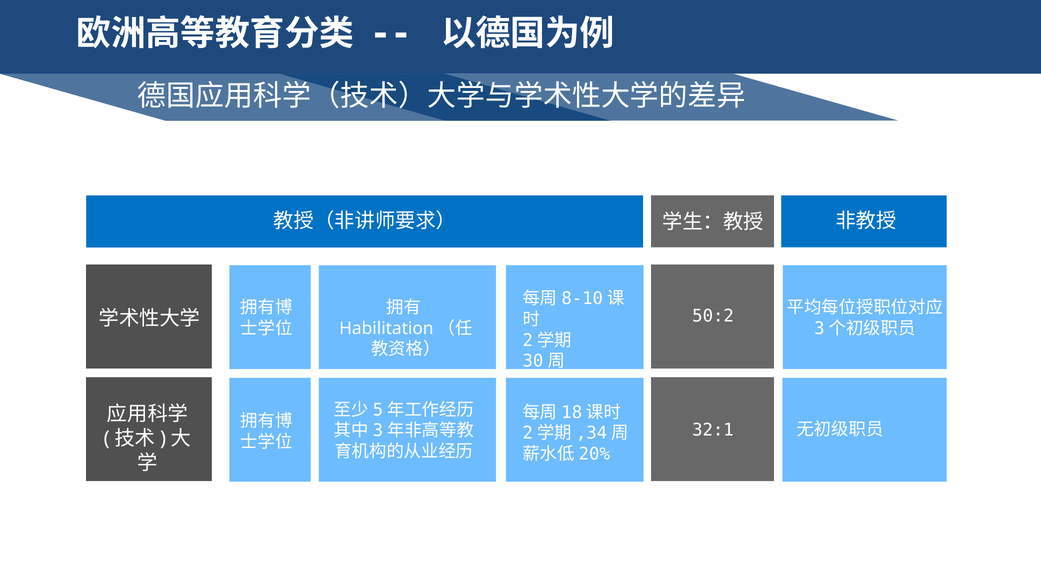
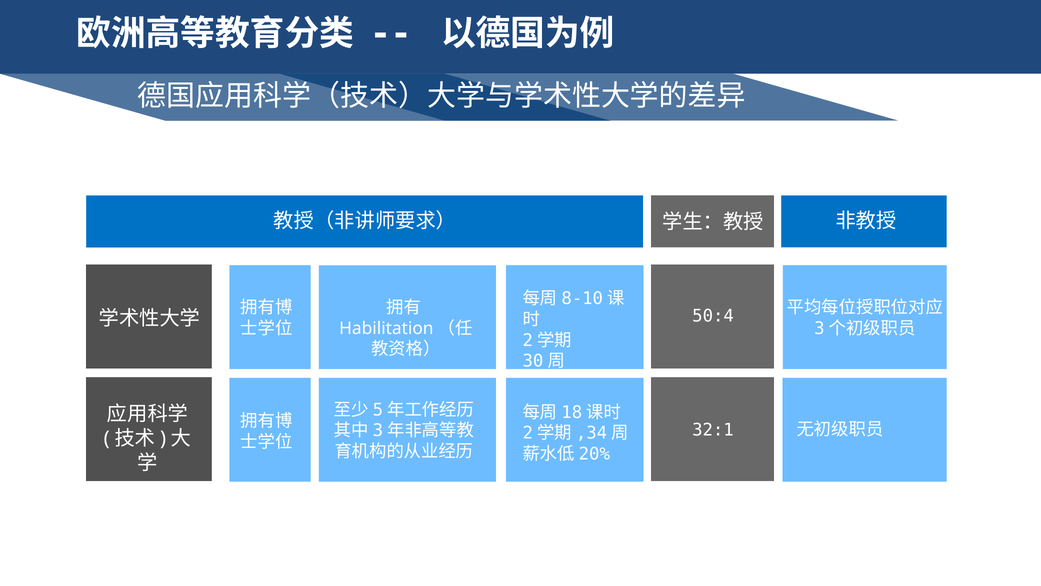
50:2: 50:2 -> 50:4
